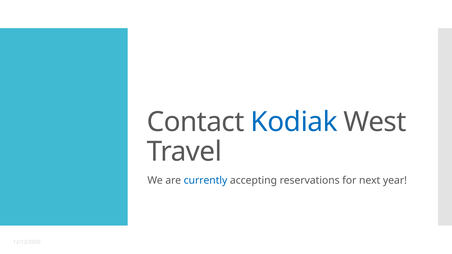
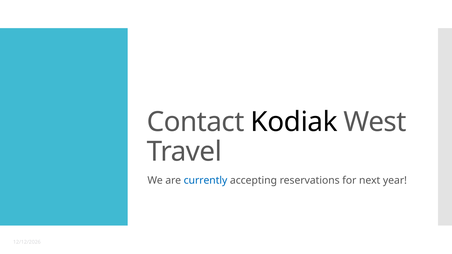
Kodiak colour: blue -> black
